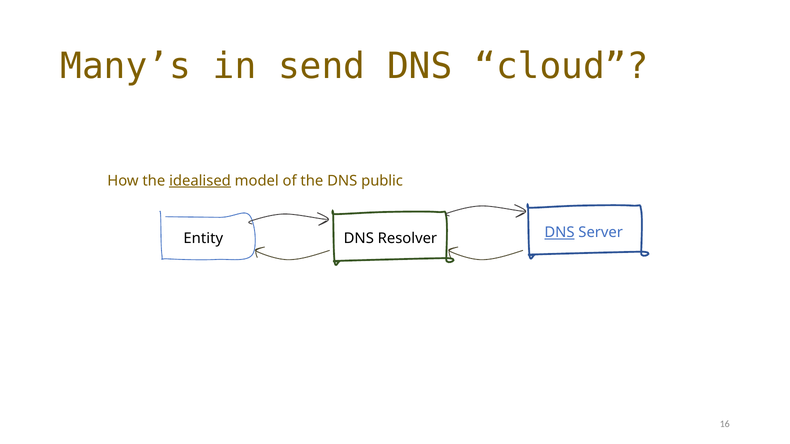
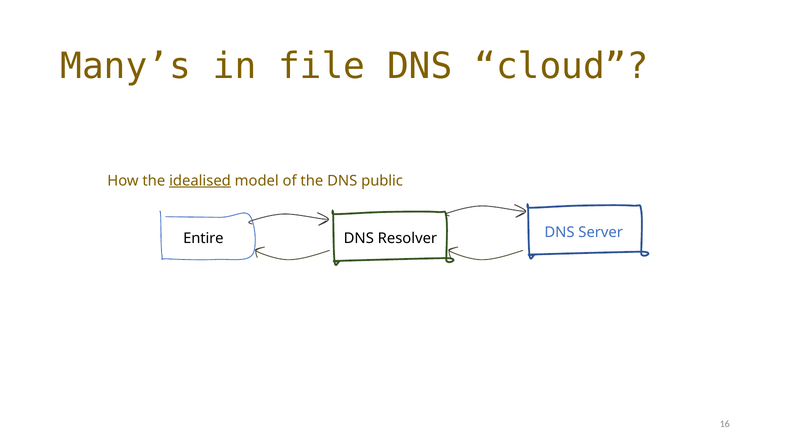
send: send -> file
Entity: Entity -> Entire
DNS at (559, 233) underline: present -> none
